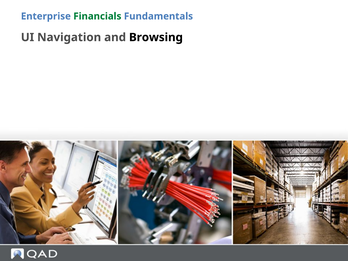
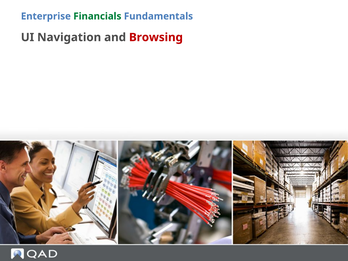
Browsing colour: black -> red
